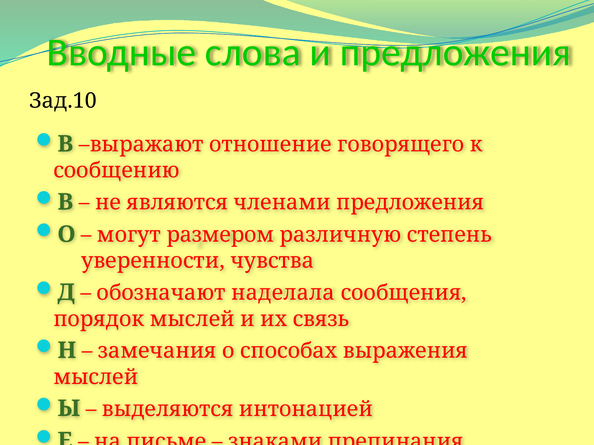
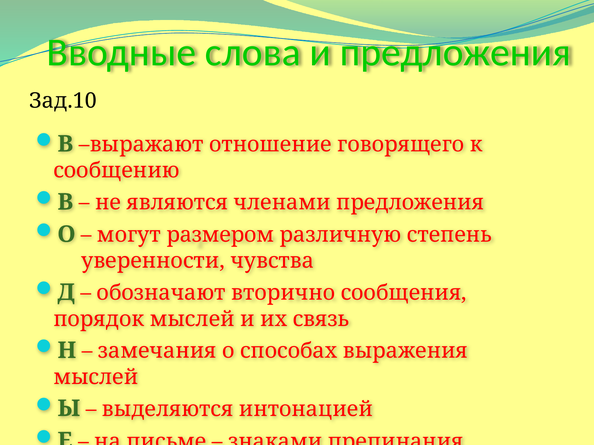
наделала: наделала -> вторично
